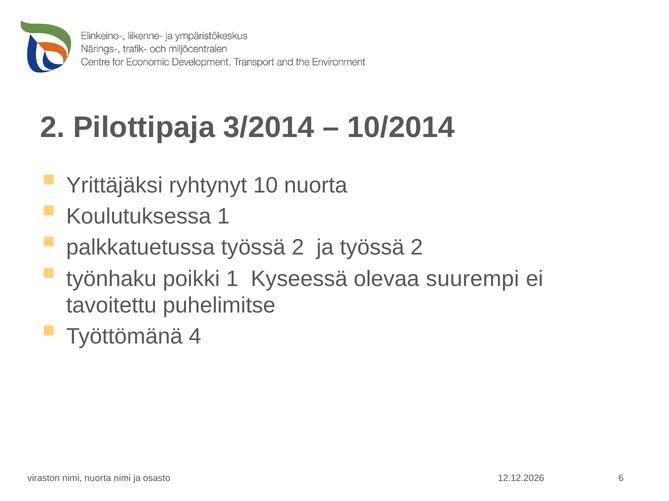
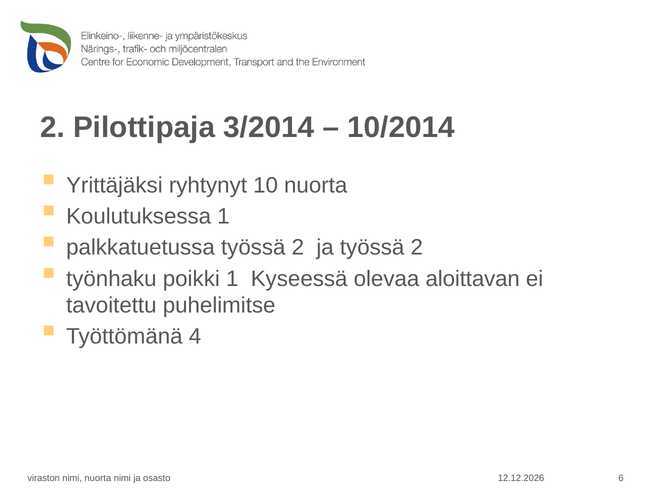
suurempi: suurempi -> aloittavan
